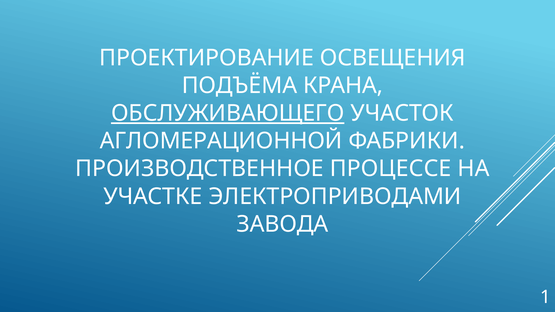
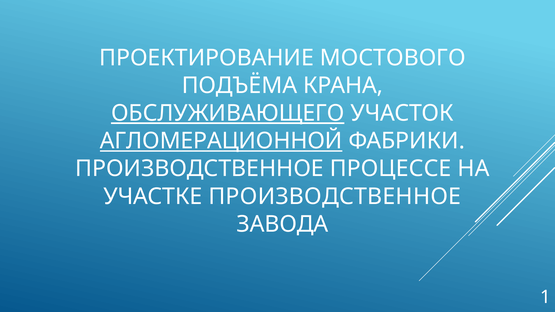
ОСВЕЩЕНИЯ: ОСВЕЩЕНИЯ -> МОСТОВОГО
АГЛОМЕРАЦИОННОЙ underline: none -> present
УЧАСТКЕ ЭЛЕКТРОПРИВОДАМИ: ЭЛЕКТРОПРИВОДАМИ -> ПРОИЗВОДСТВЕННОЕ
